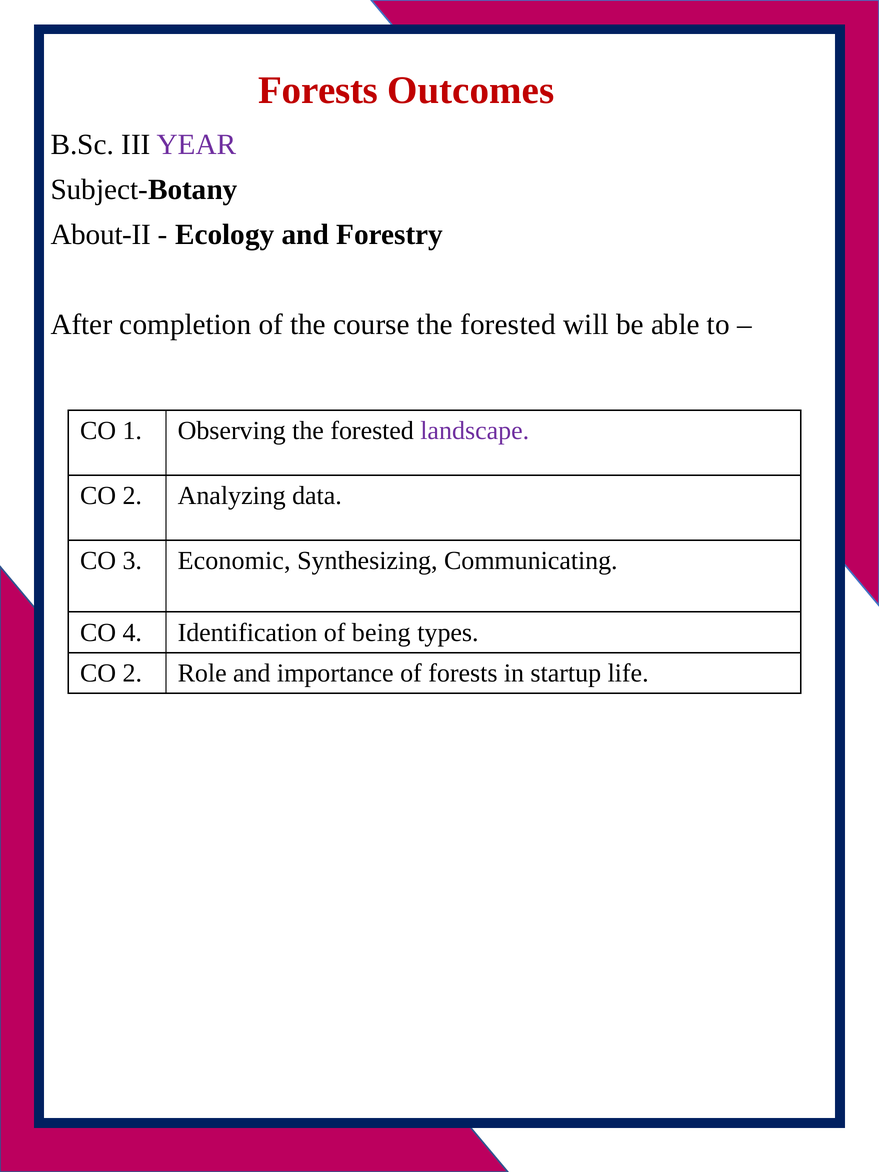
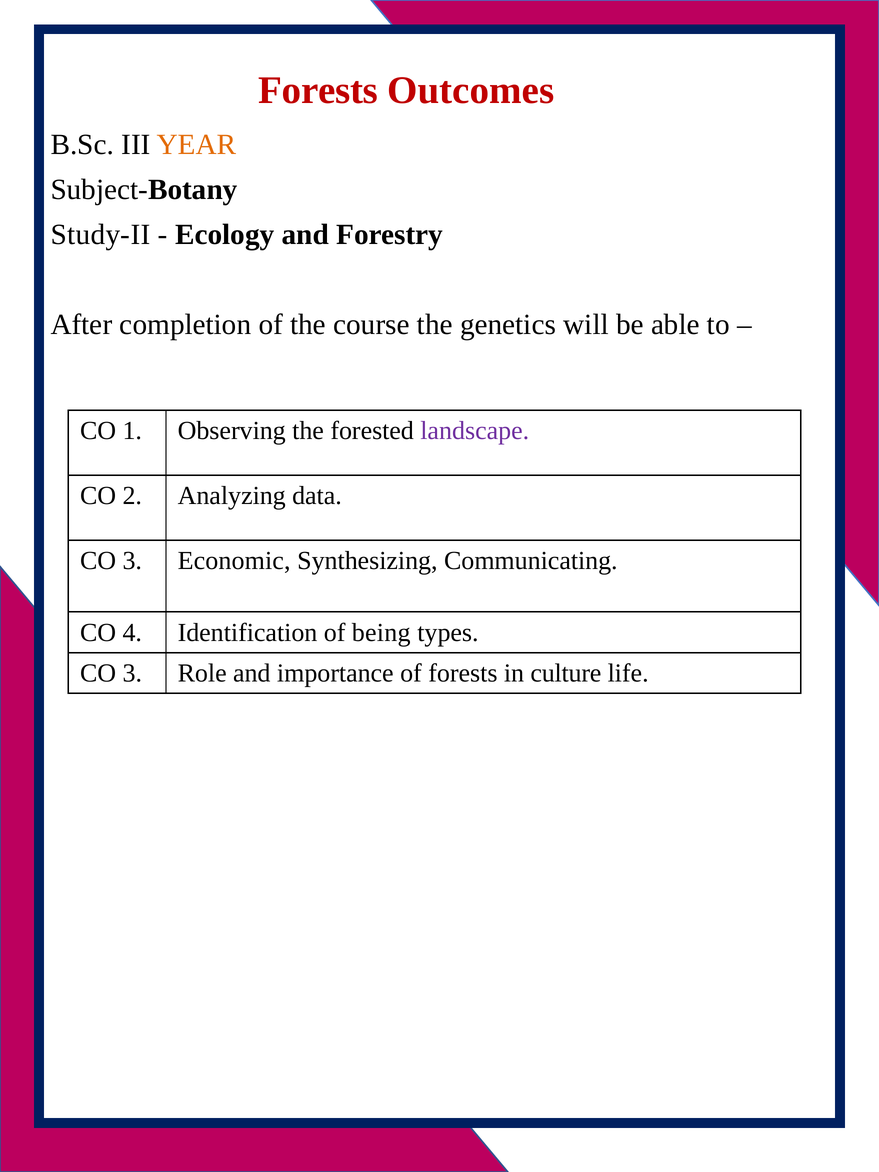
YEAR colour: purple -> orange
About-II: About-II -> Study-II
course the forested: forested -> genetics
2 at (132, 673): 2 -> 3
startup: startup -> culture
